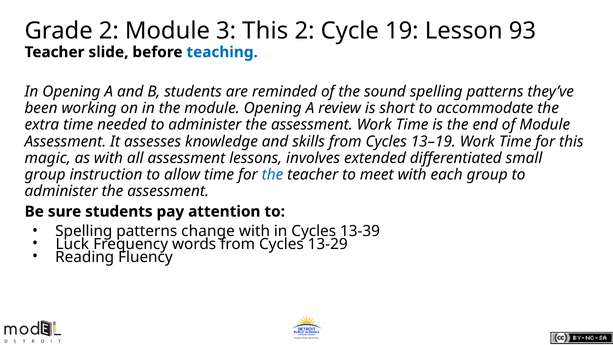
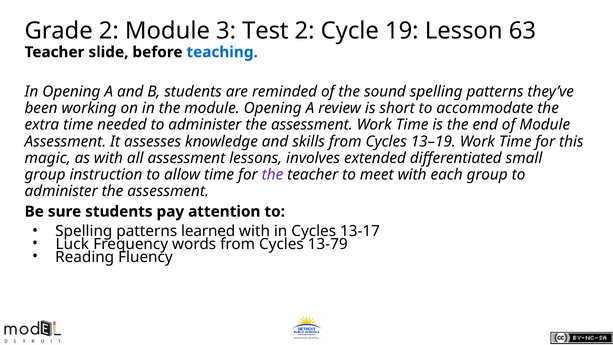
3 This: This -> Test
93: 93 -> 63
the at (272, 174) colour: blue -> purple
change: change -> learned
13-39: 13-39 -> 13-17
13-29: 13-29 -> 13-79
